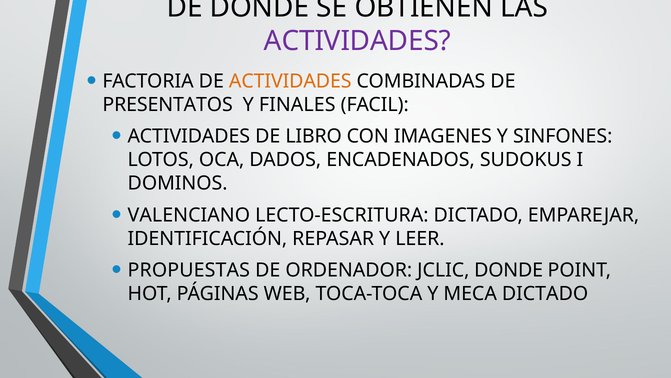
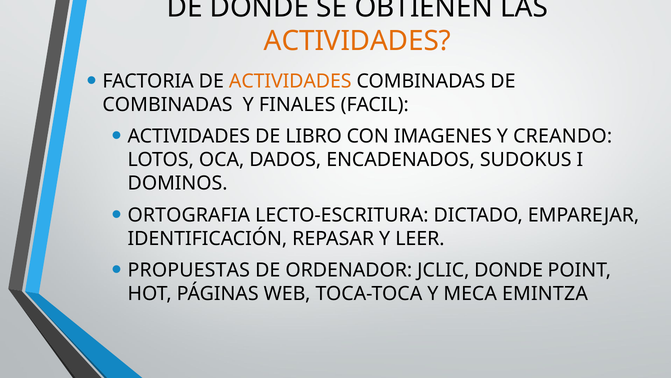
ACTIVIDADES at (357, 41) colour: purple -> orange
PRESENTATOS at (168, 104): PRESENTATOS -> COMBINADAS
SINFONES: SINFONES -> CREANDO
VALENCIANO: VALENCIANO -> ORTOGRAFIA
MECA DICTADO: DICTADO -> EMINTZA
